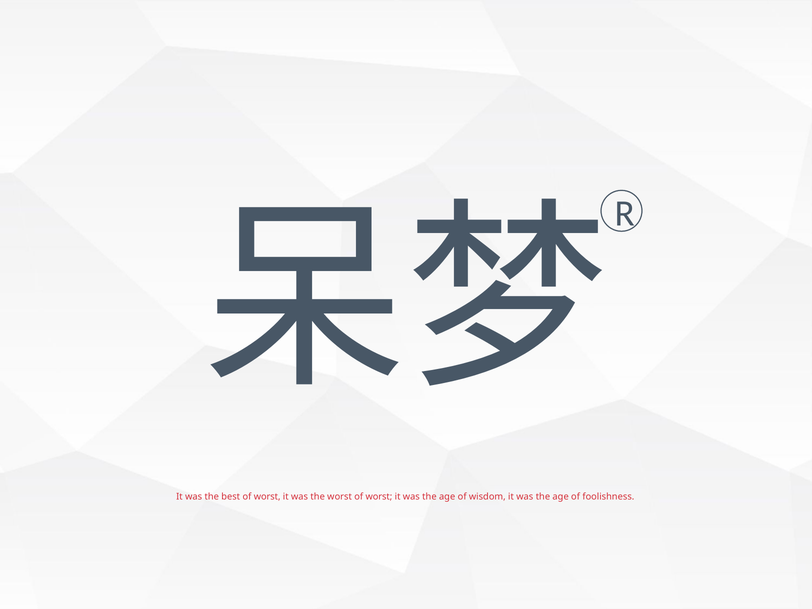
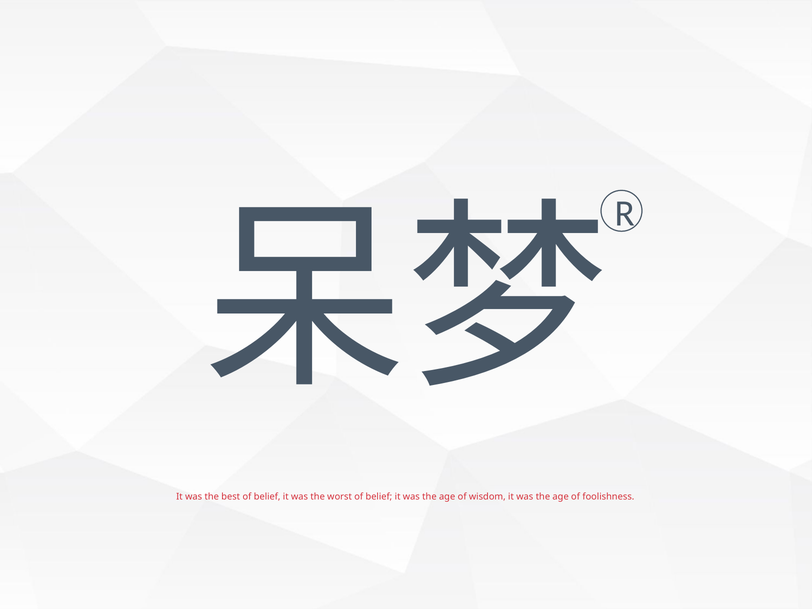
best of worst: worst -> belief
worst of worst: worst -> belief
